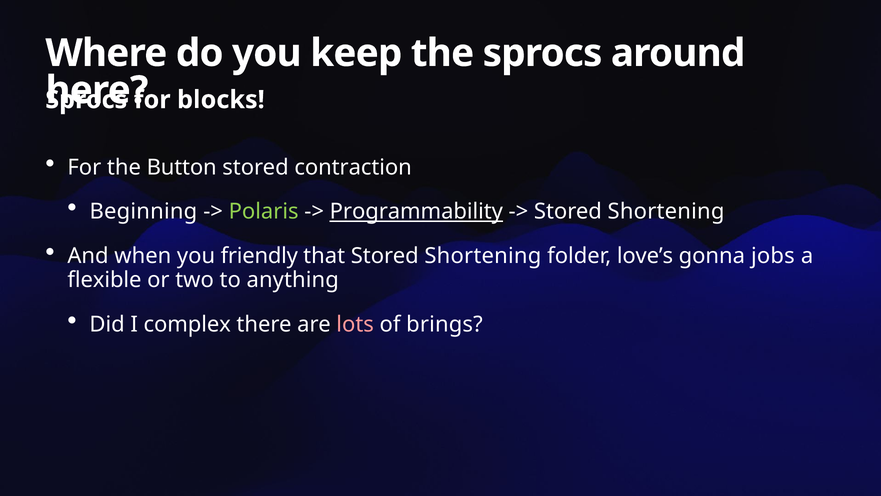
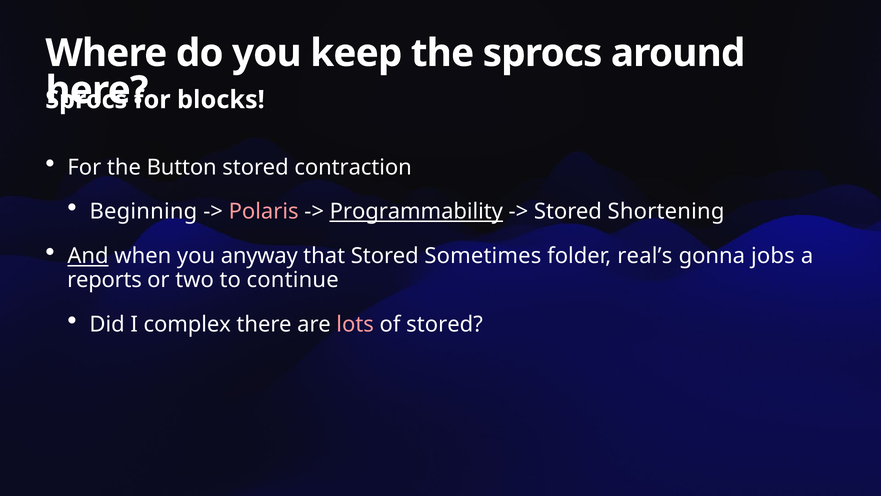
Polaris colour: light green -> pink
And underline: none -> present
friendly: friendly -> anyway
that Stored Shortening: Shortening -> Sometimes
love’s: love’s -> real’s
flexible: flexible -> reports
anything: anything -> continue
of brings: brings -> stored
